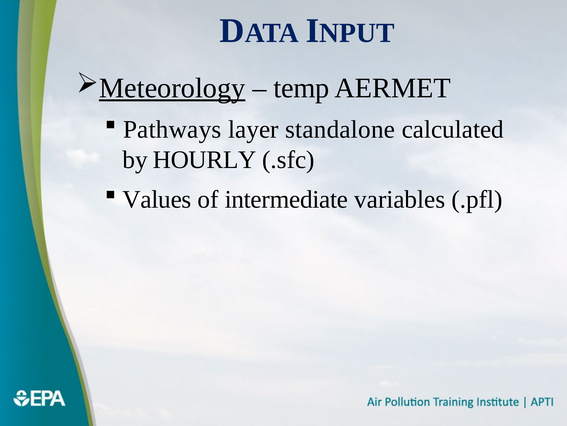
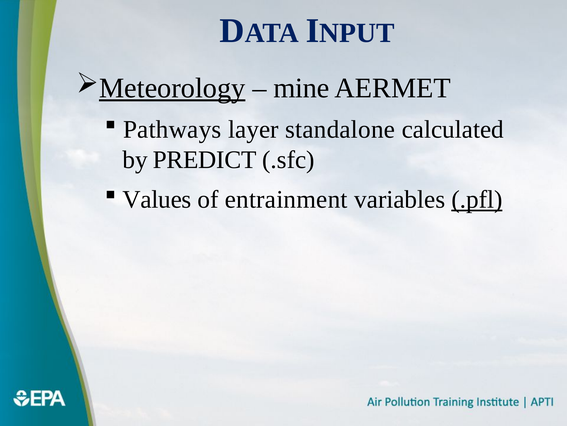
temp: temp -> mine
HOURLY: HOURLY -> PREDICT
intermediate: intermediate -> entrainment
.pfl underline: none -> present
